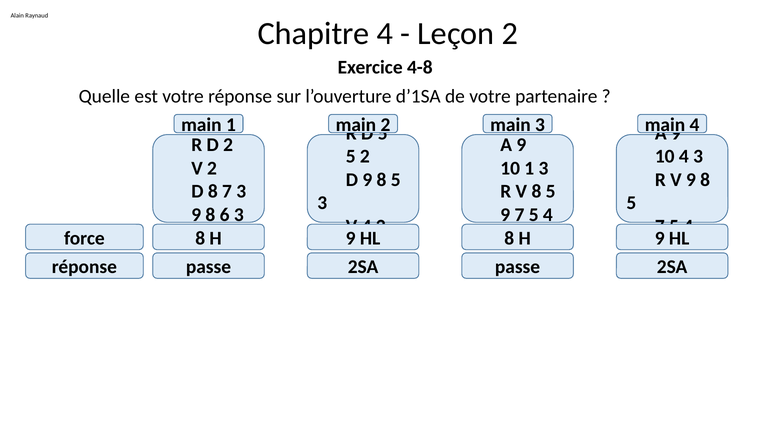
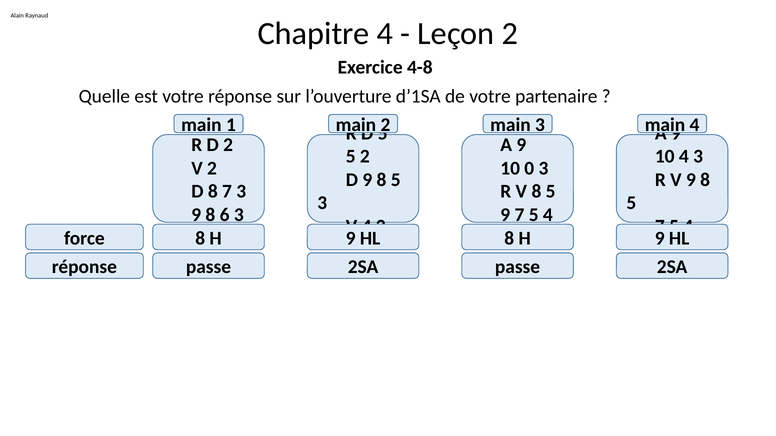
1 at (529, 168): 1 -> 0
